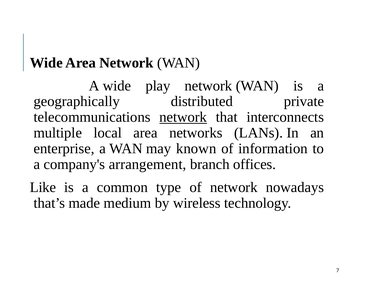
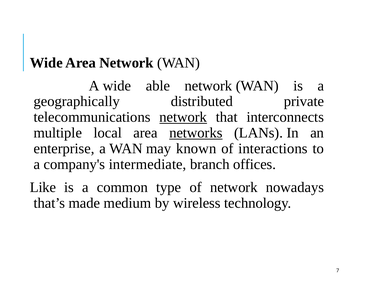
play: play -> able
networks underline: none -> present
information: information -> interactions
arrangement: arrangement -> intermediate
